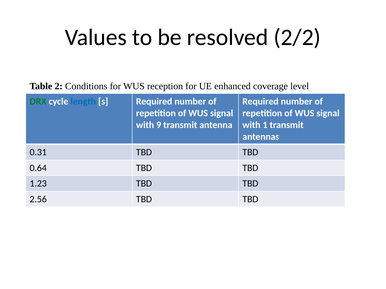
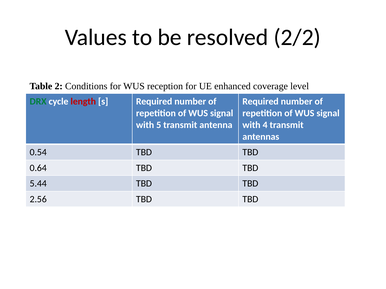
length colour: blue -> red
9: 9 -> 5
1: 1 -> 4
0.31: 0.31 -> 0.54
1.23: 1.23 -> 5.44
